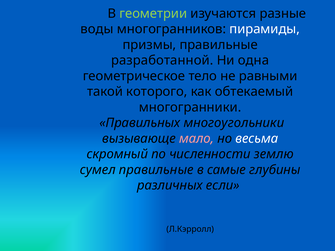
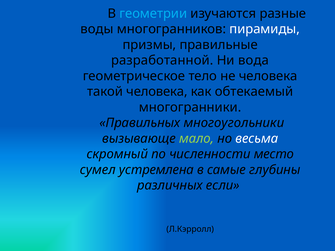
геометрии colour: light green -> light blue
одна: одна -> вода
не равными: равными -> человека
такой которого: которого -> человека
мало colour: pink -> light green
землю: землю -> место
сумел правильные: правильные -> устремлена
